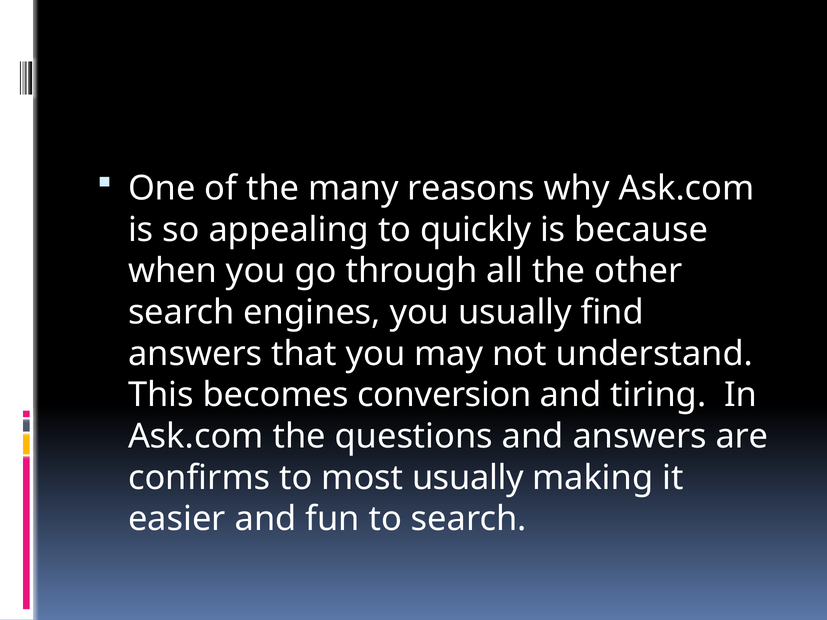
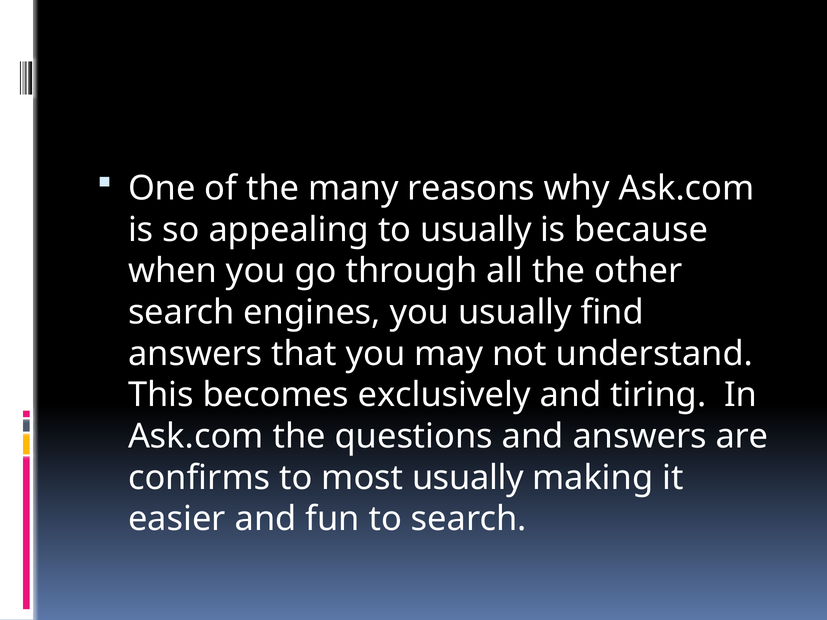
to quickly: quickly -> usually
conversion: conversion -> exclusively
